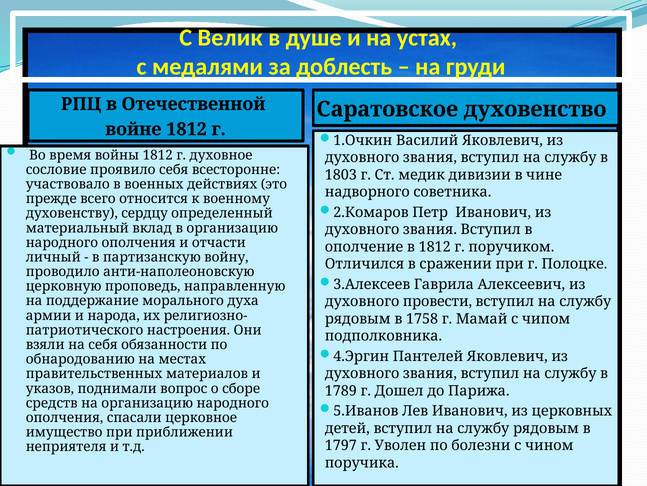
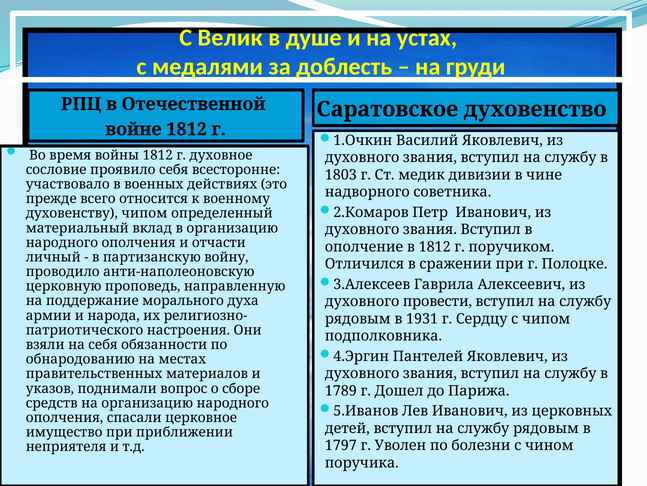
духовенству сердцу: сердцу -> чипом
1758: 1758 -> 1931
Мамай: Мамай -> Сердцу
